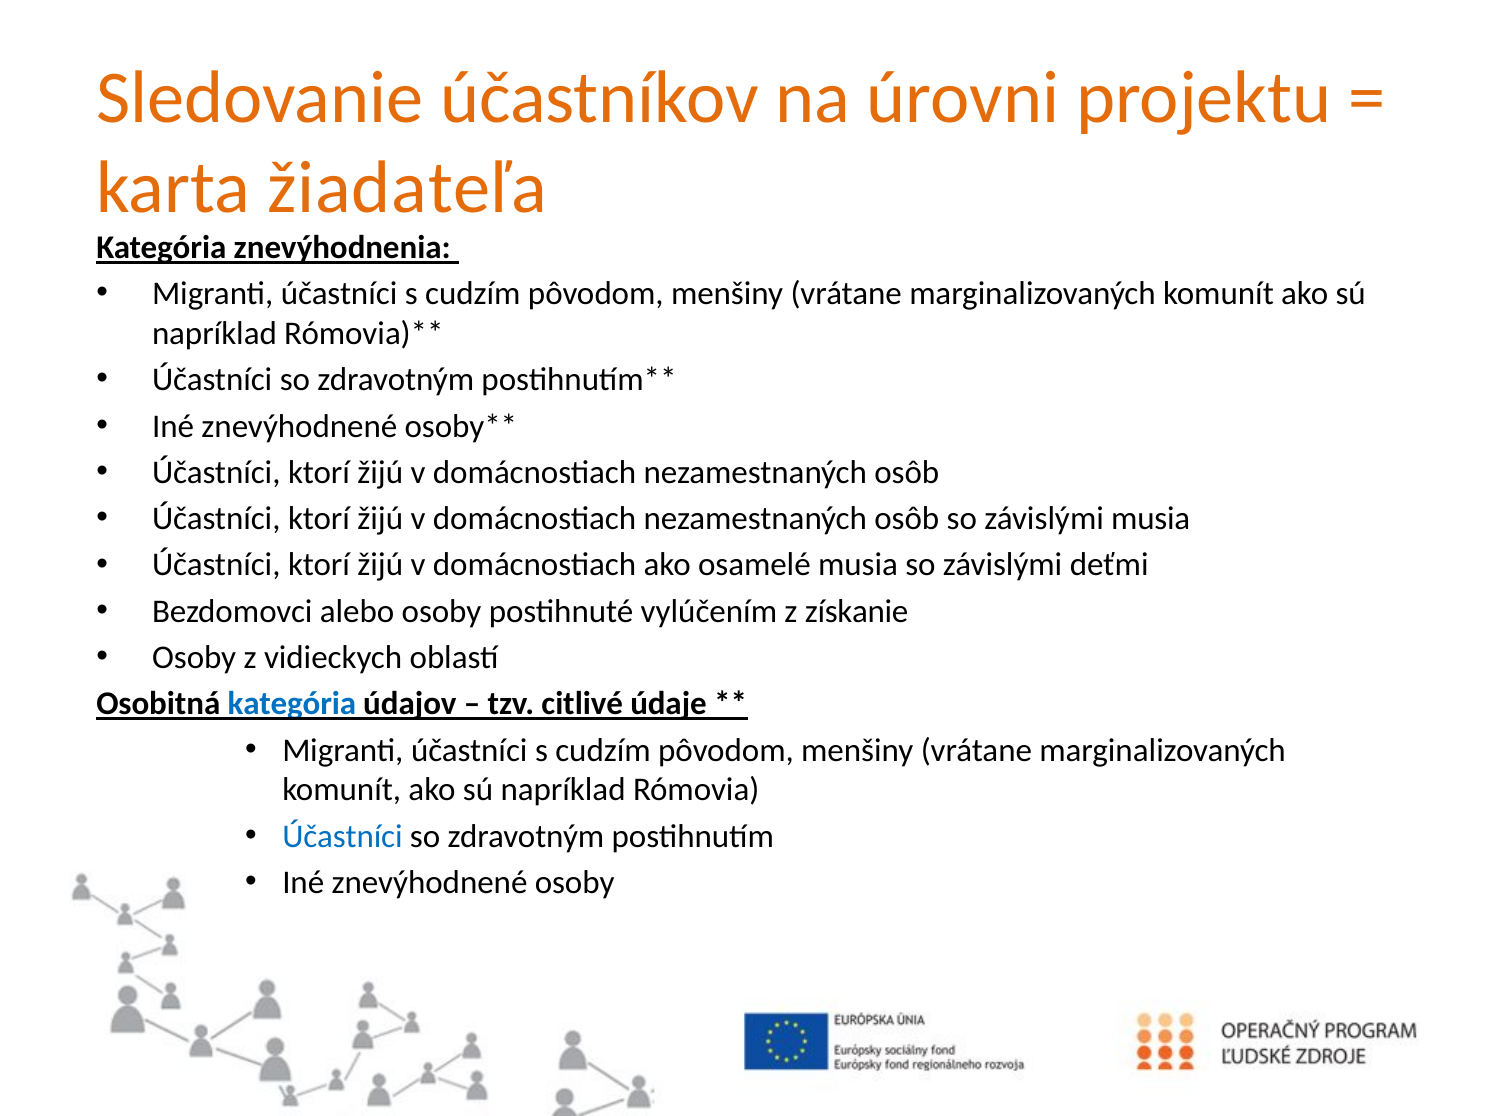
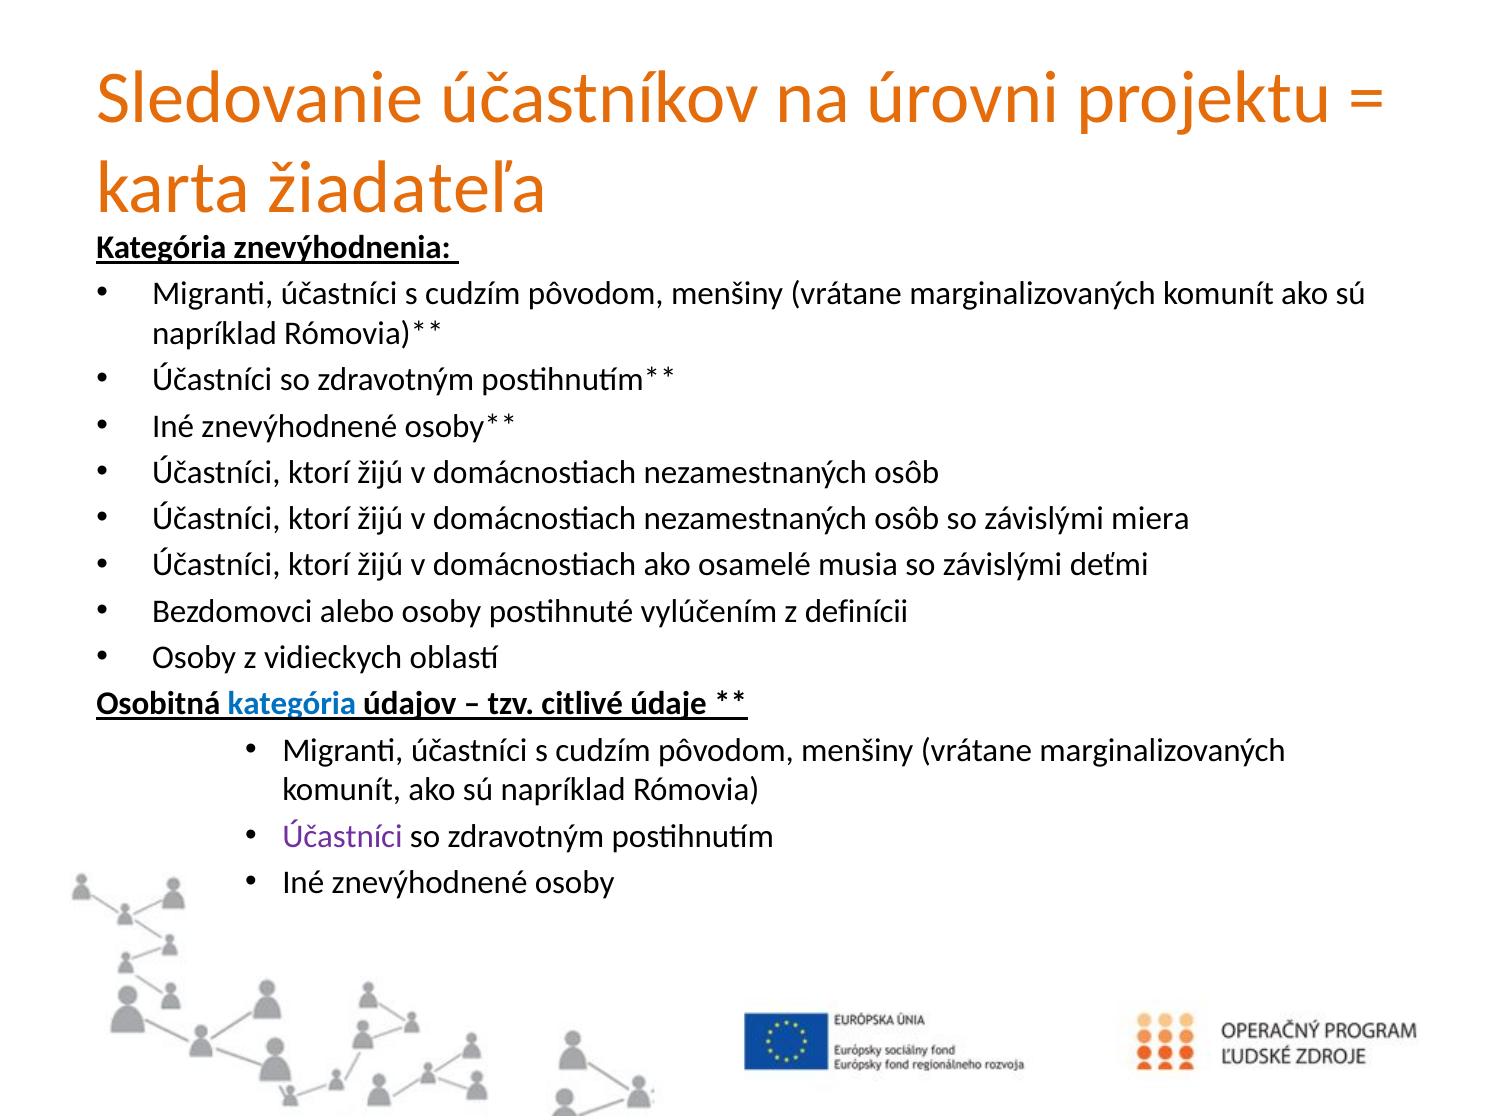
závislými musia: musia -> miera
získanie: získanie -> definícii
Účastníci at (342, 836) colour: blue -> purple
